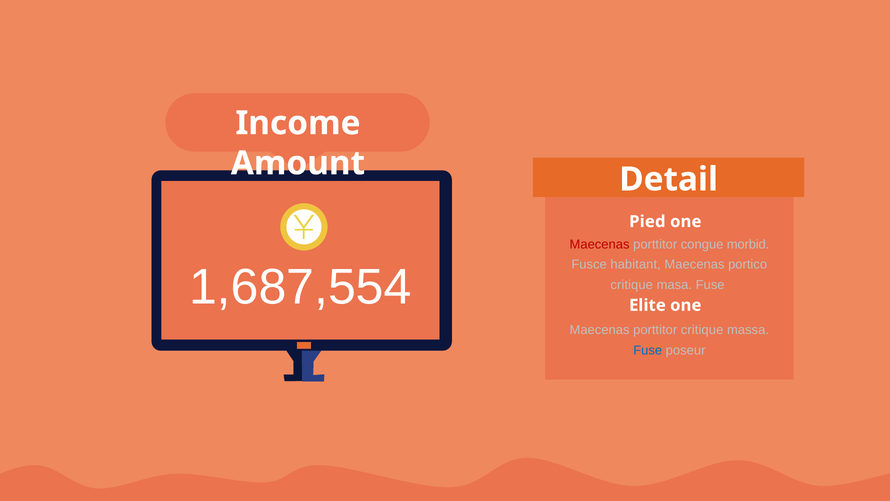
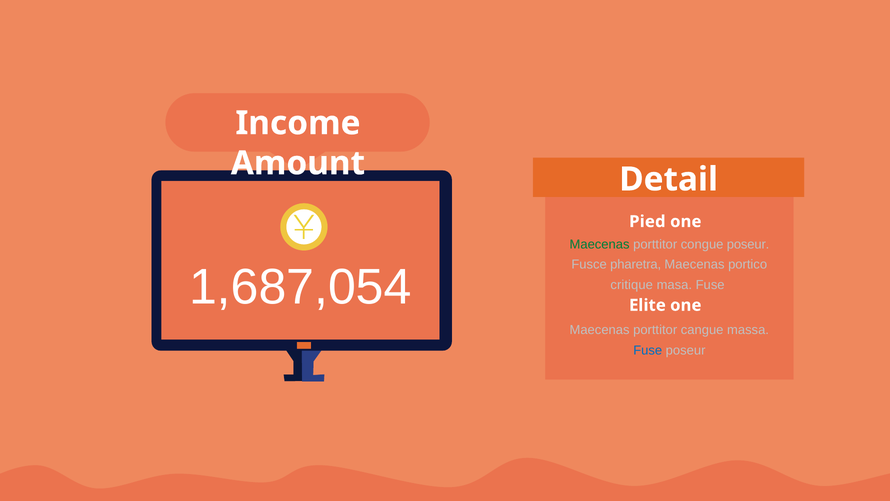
Maecenas at (600, 244) colour: red -> green
congue morbid: morbid -> poseur
habitant: habitant -> pharetra
1,687,554: 1,687,554 -> 1,687,054
porttitor critique: critique -> cangue
